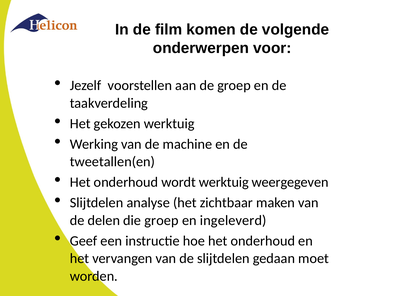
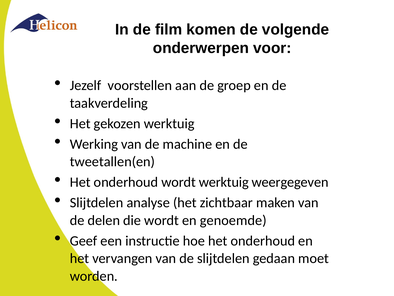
die groep: groep -> wordt
ingeleverd: ingeleverd -> genoemde
